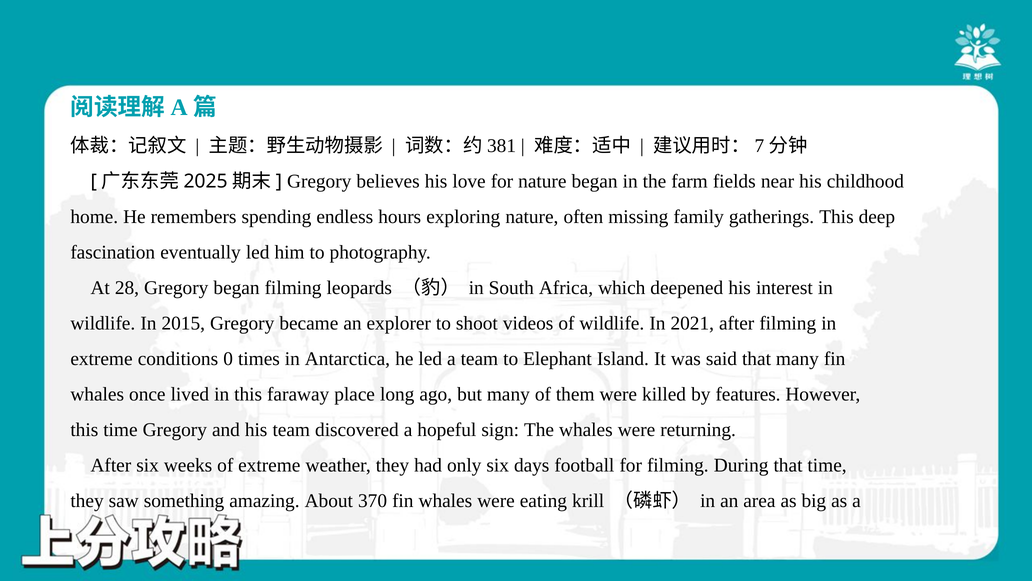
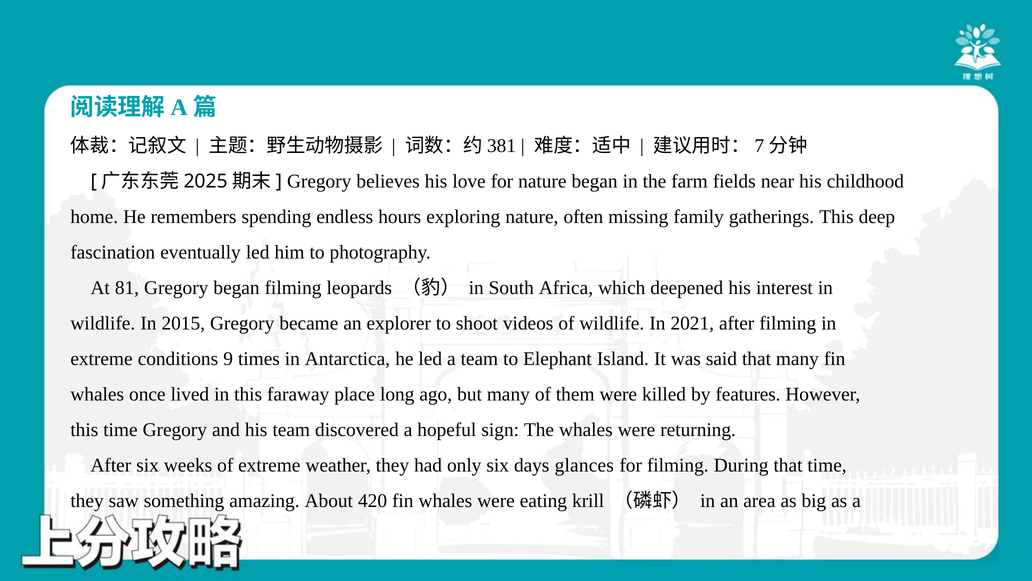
28: 28 -> 81
0: 0 -> 9
football: football -> glances
370: 370 -> 420
